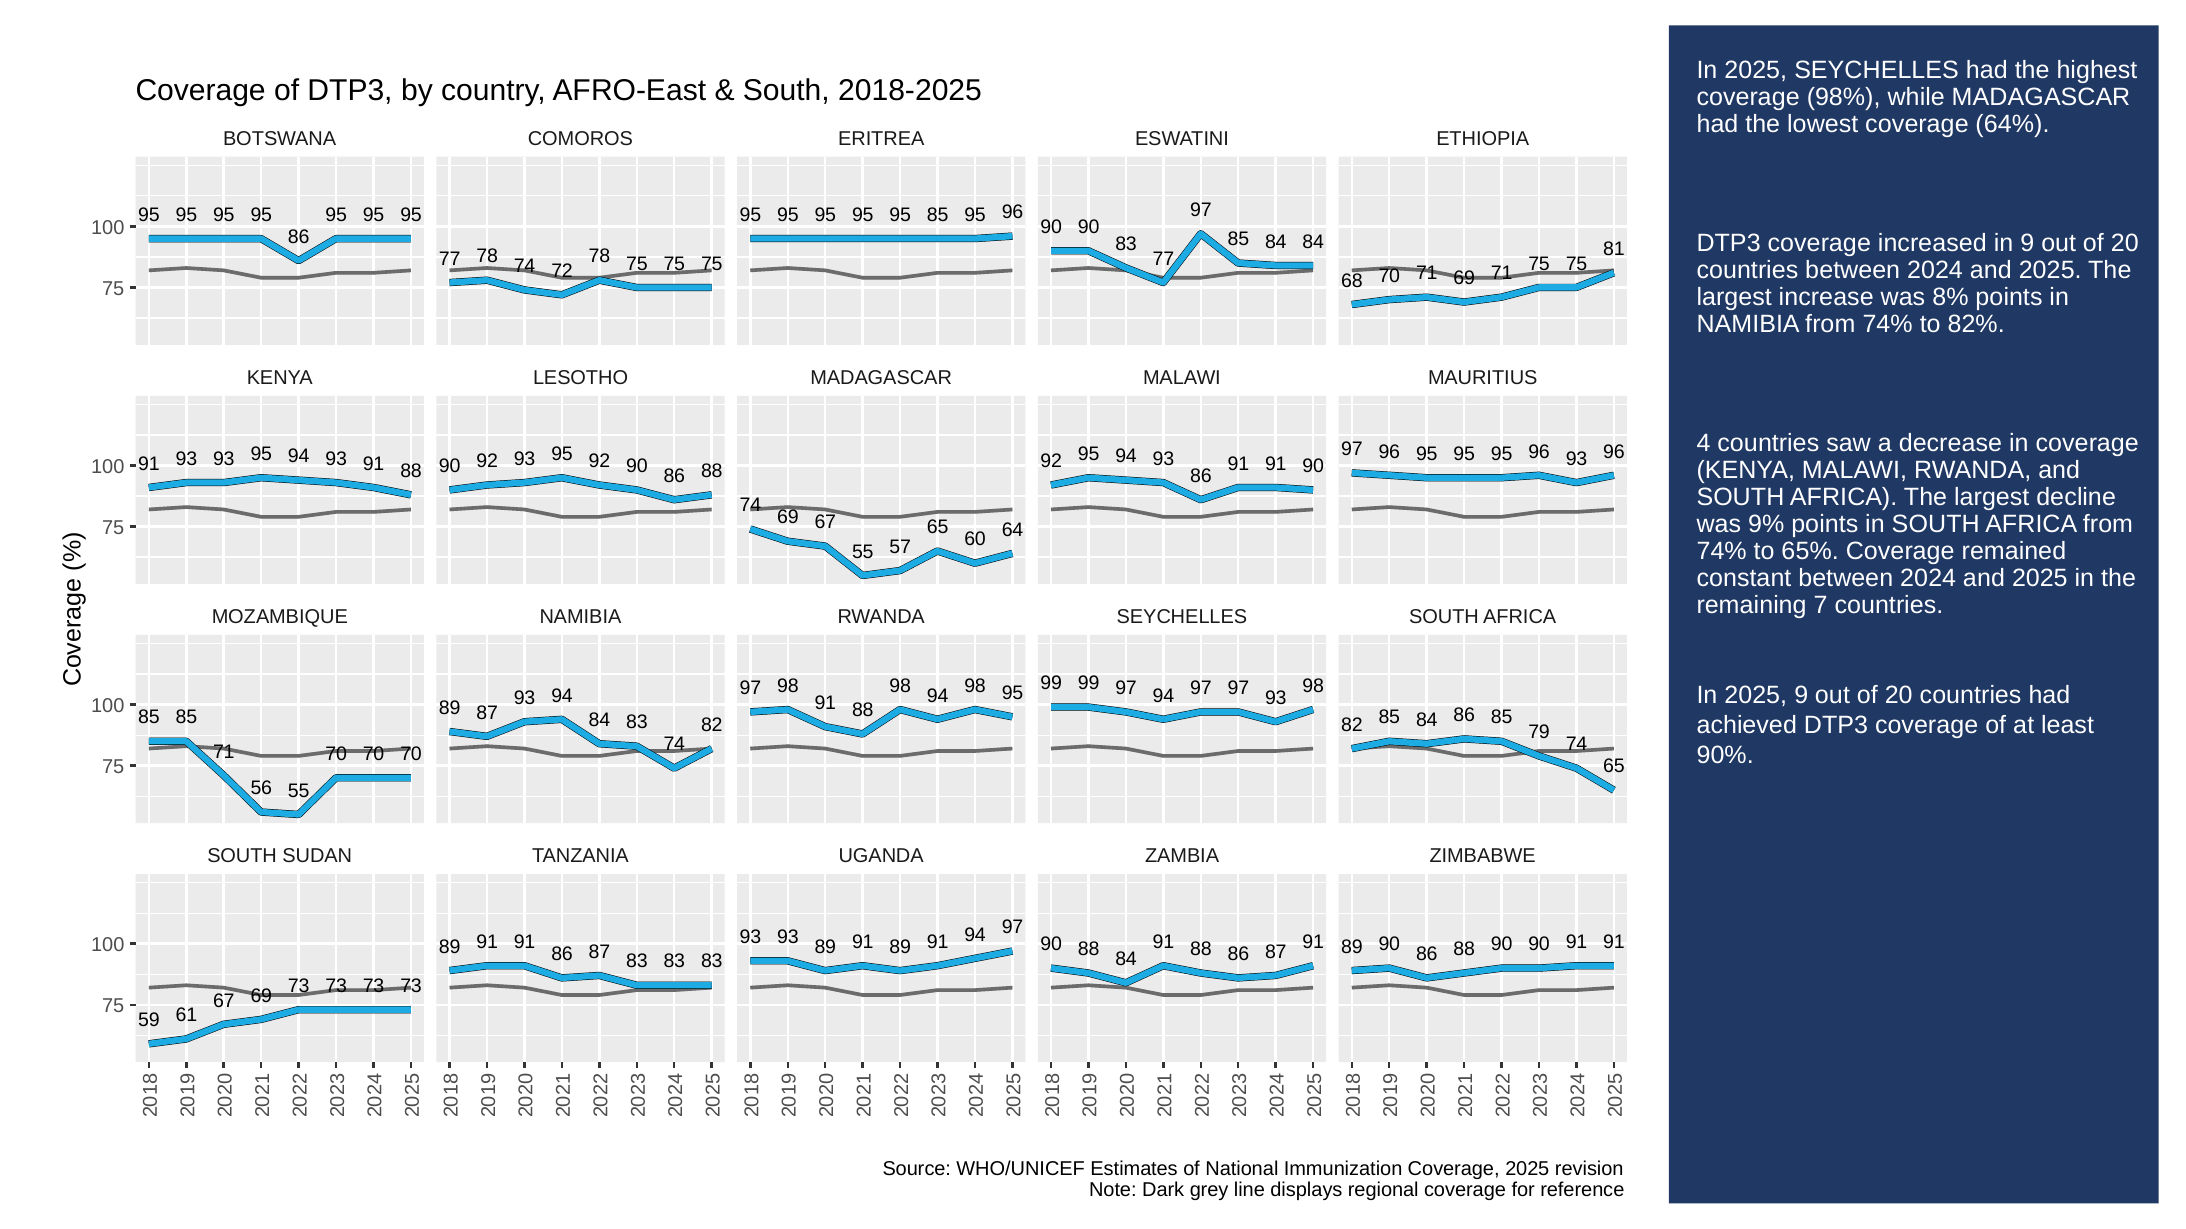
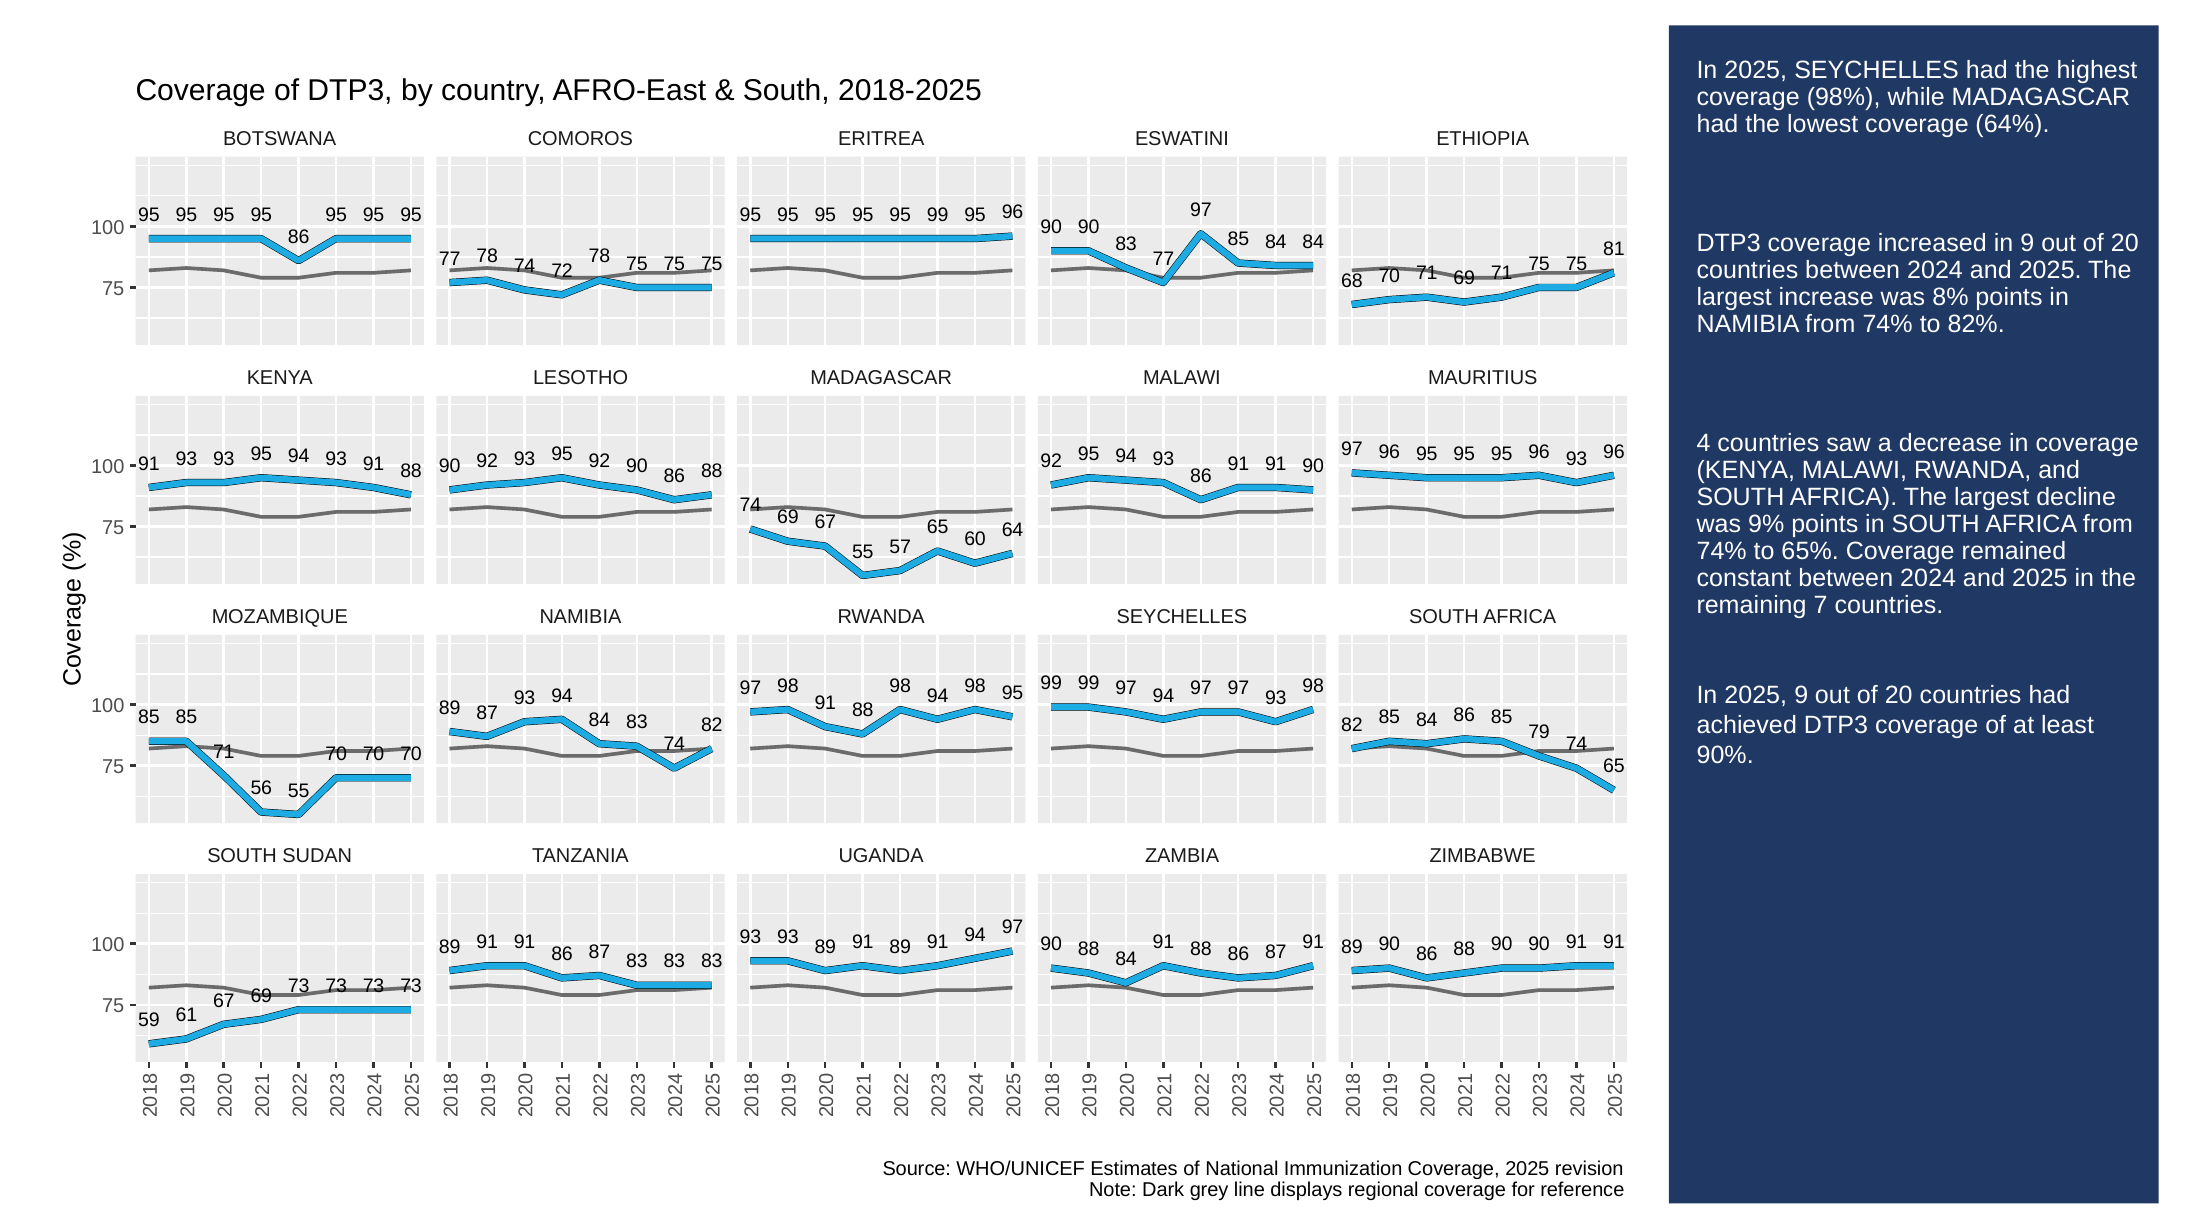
95 85: 85 -> 99
